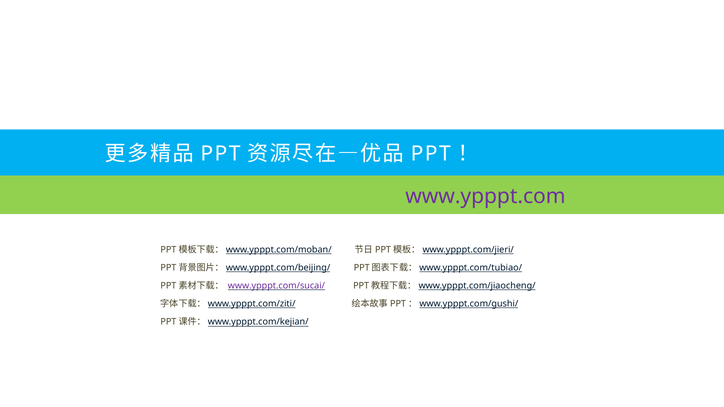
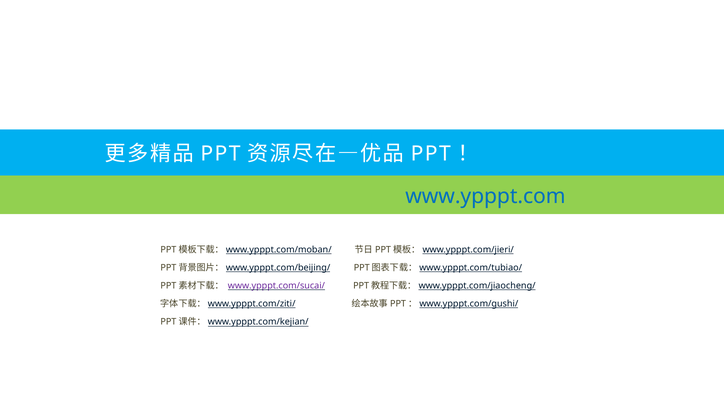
www.ypppt.com colour: purple -> blue
